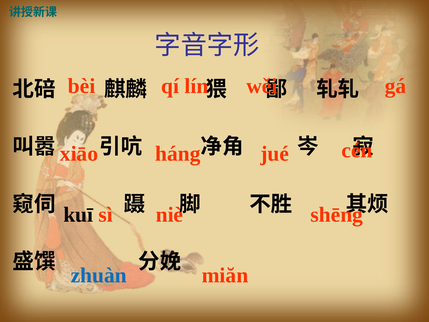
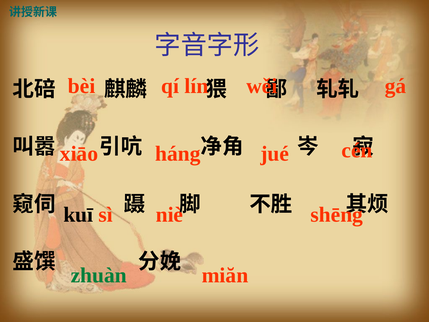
zhuàn colour: blue -> green
